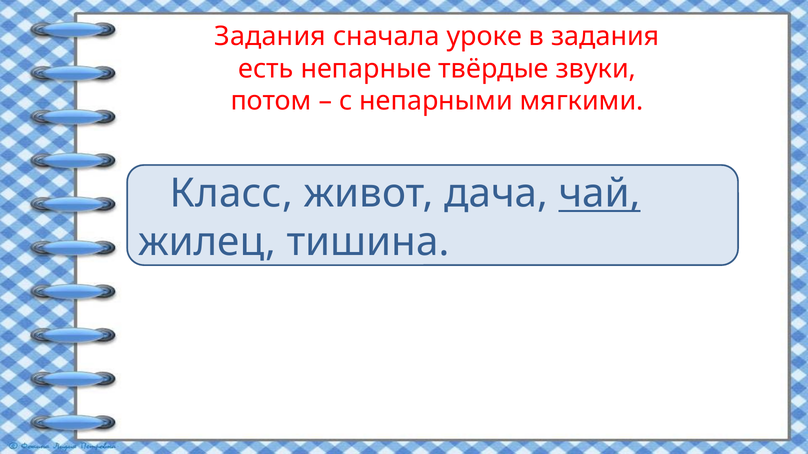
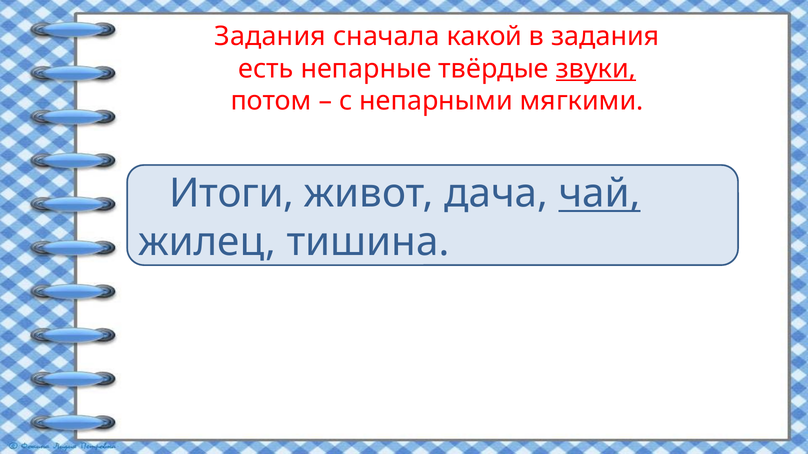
уроке: уроке -> какой
звуки underline: none -> present
Класс: Класс -> Итоги
